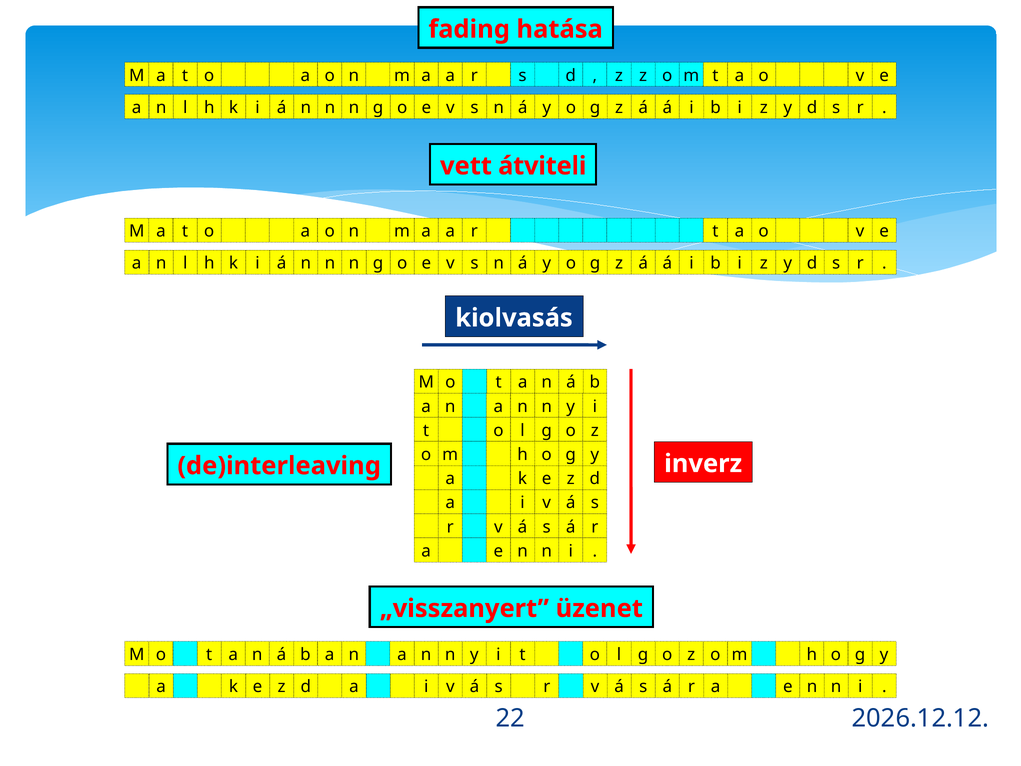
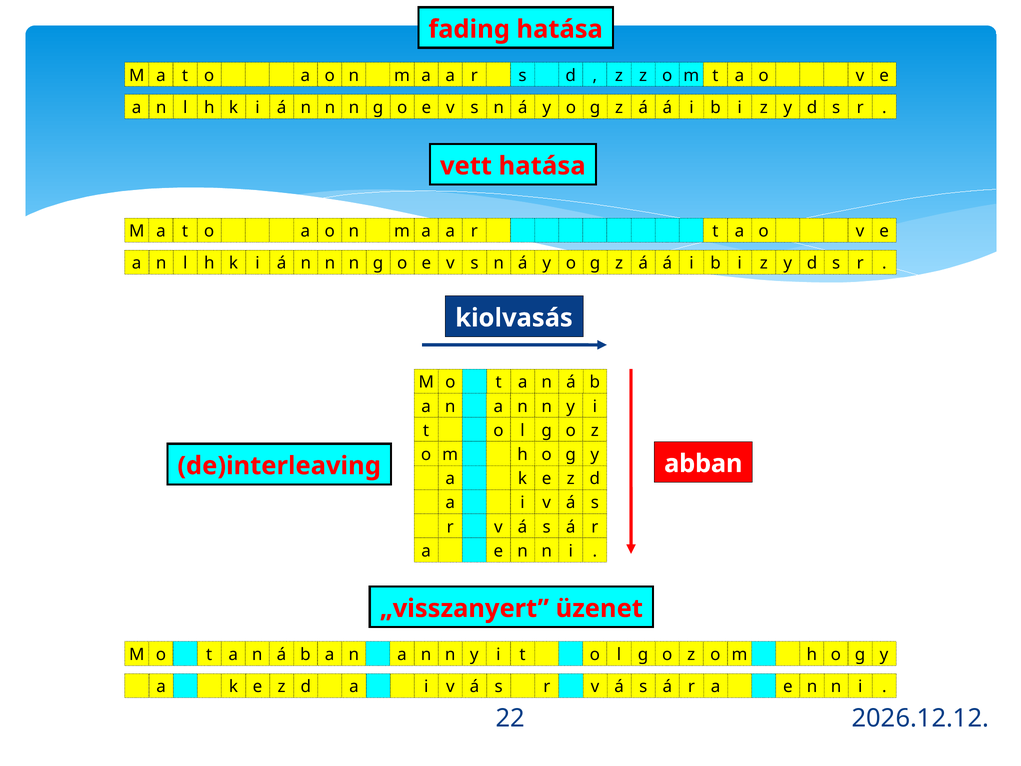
vett átviteli: átviteli -> hatása
inverz: inverz -> abban
